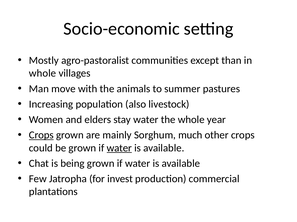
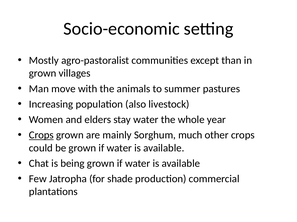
whole at (43, 74): whole -> grown
water at (119, 148) underline: present -> none
invest: invest -> shade
